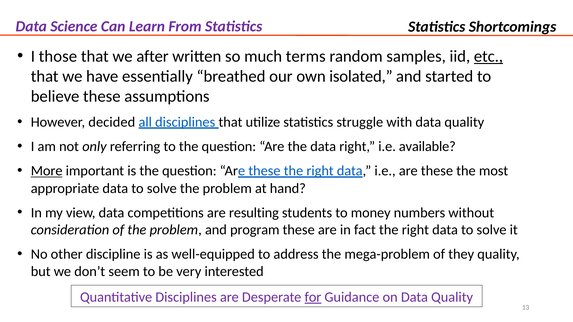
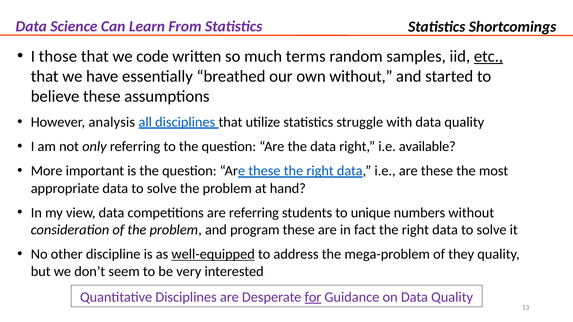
after: after -> code
own isolated: isolated -> without
decided: decided -> analysis
More underline: present -> none
are resulting: resulting -> referring
money: money -> unique
well-equipped underline: none -> present
